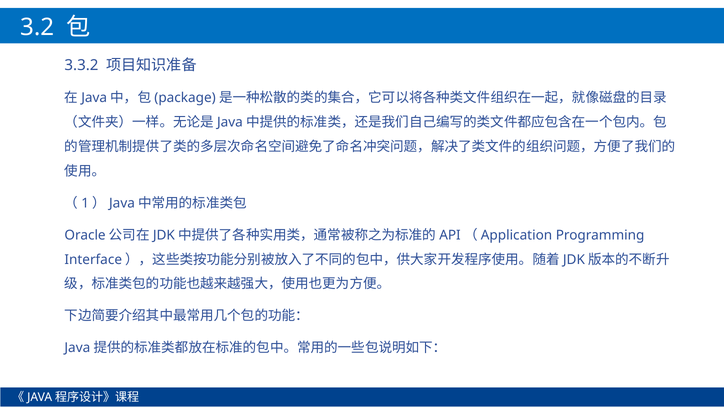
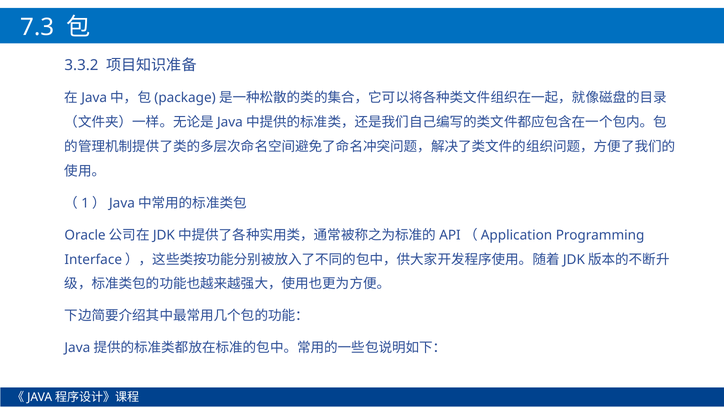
3.2: 3.2 -> 7.3
